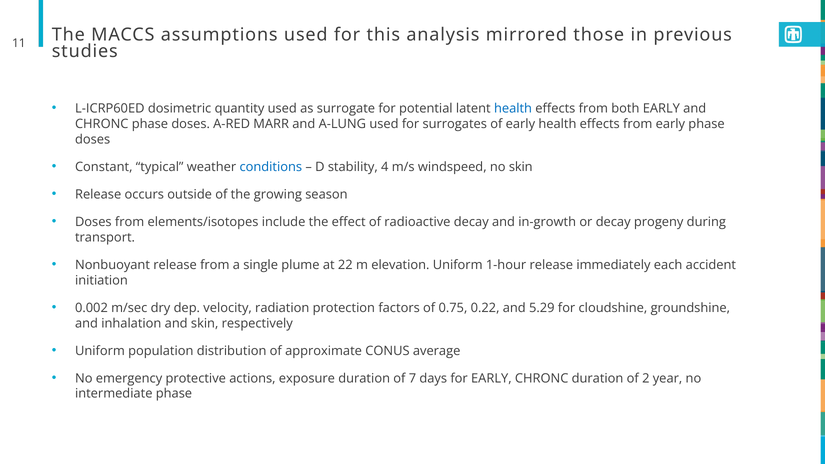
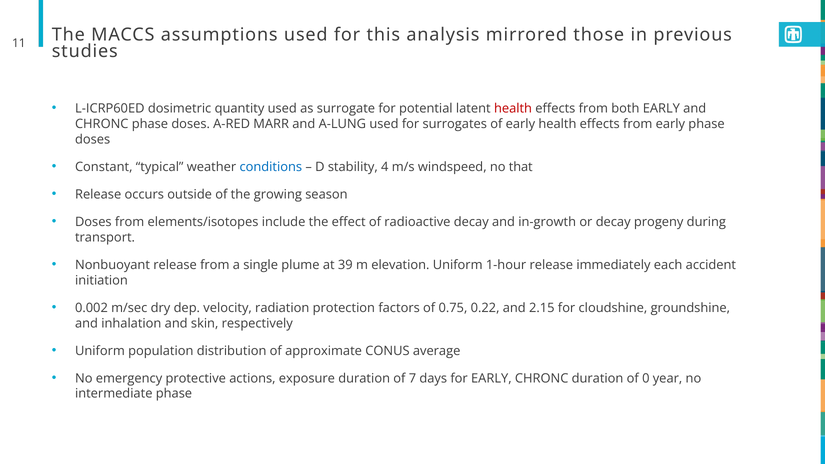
health at (513, 108) colour: blue -> red
no skin: skin -> that
22: 22 -> 39
5.29: 5.29 -> 2.15
2: 2 -> 0
